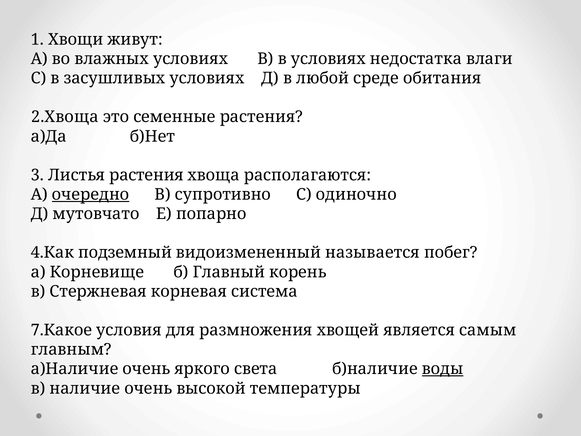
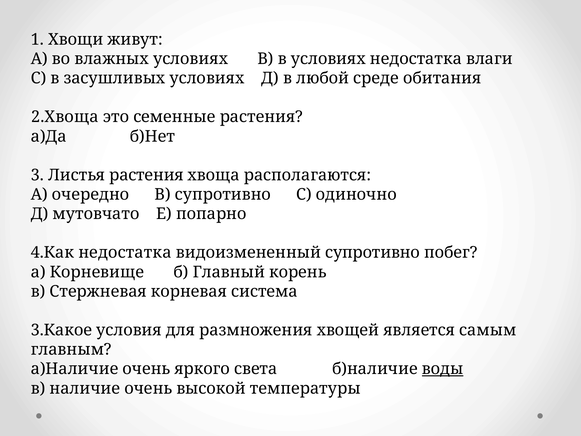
очередно underline: present -> none
4.Как подземный: подземный -> недостатка
видоизмененный называется: называется -> супротивно
7.Какое: 7.Какое -> 3.Какое
